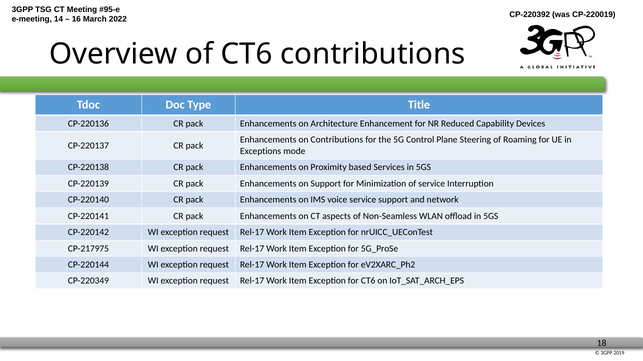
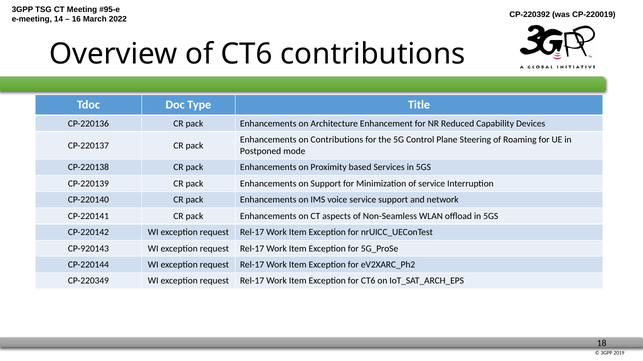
Exceptions: Exceptions -> Postponed
CP-217975: CP-217975 -> CP-920143
